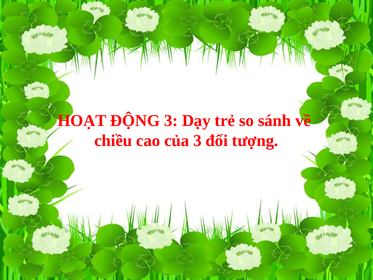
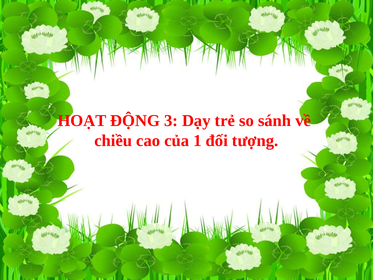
của 3: 3 -> 1
